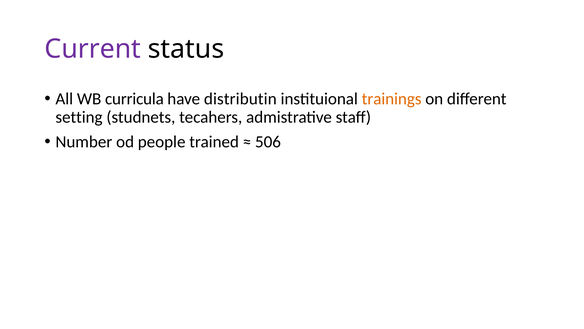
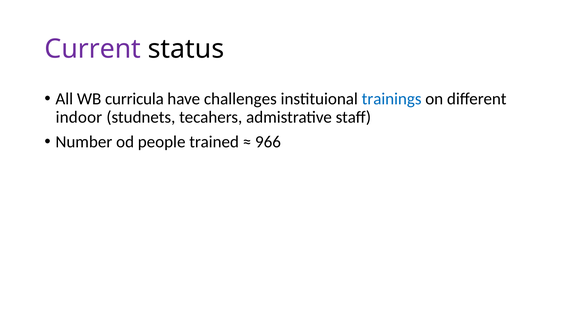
distributin: distributin -> challenges
trainings colour: orange -> blue
setting: setting -> indoor
506: 506 -> 966
